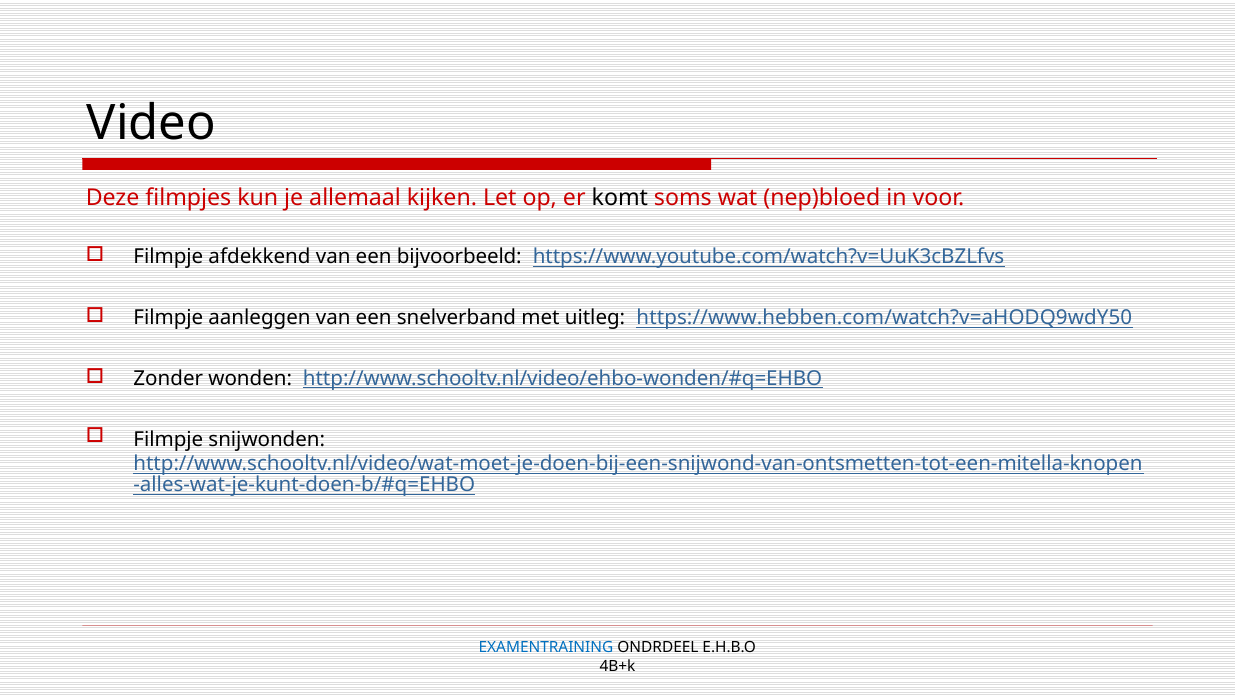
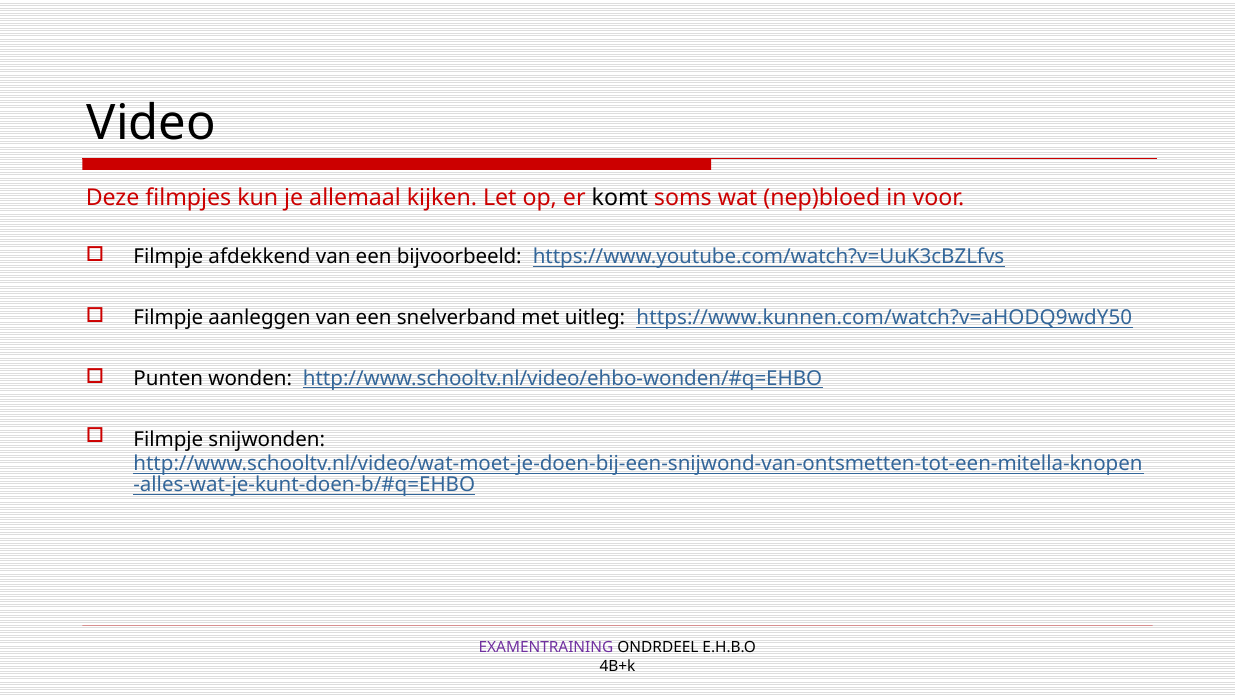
https://www.hebben.com/watch?v=aHODQ9wdY50: https://www.hebben.com/watch?v=aHODQ9wdY50 -> https://www.kunnen.com/watch?v=aHODQ9wdY50
Zonder: Zonder -> Punten
EXAMENTRAINING colour: blue -> purple
